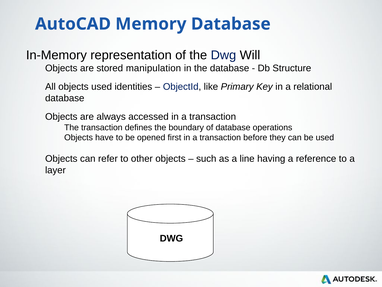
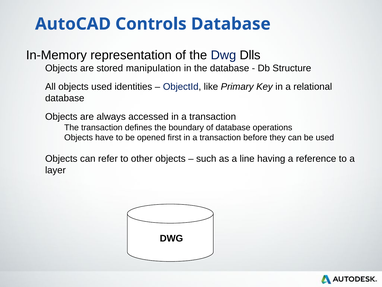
Memory: Memory -> Controls
Will: Will -> Dlls
